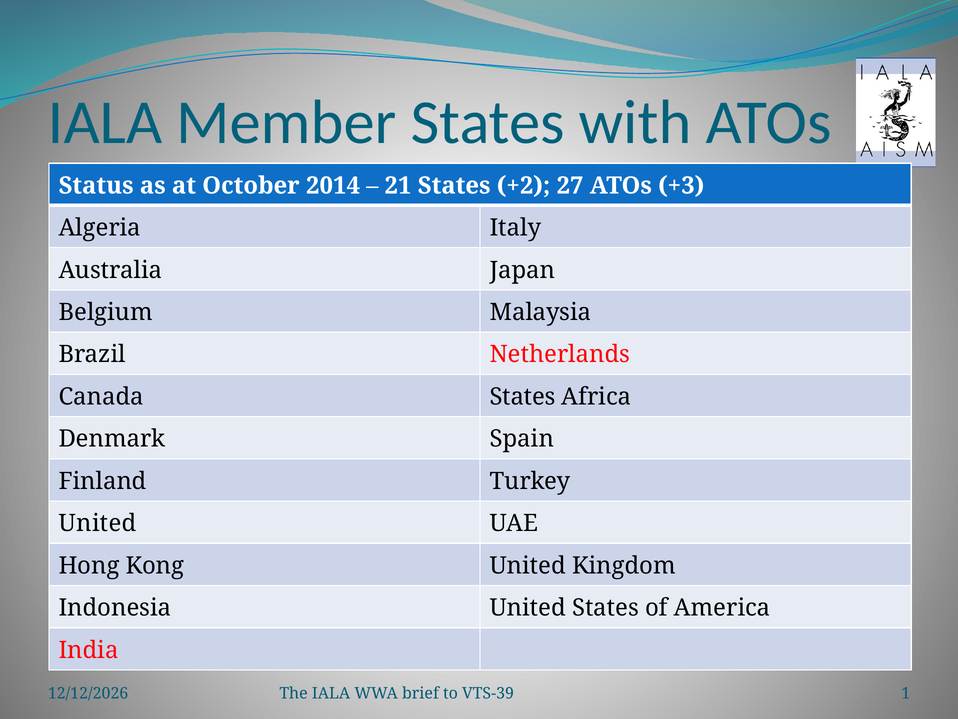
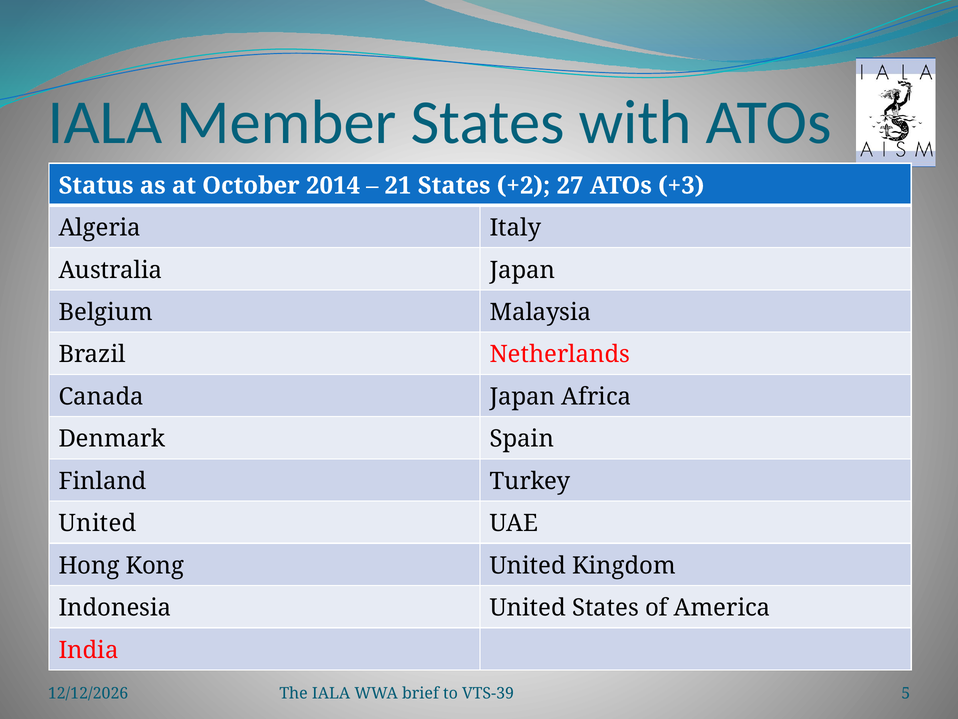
Canada States: States -> Japan
1: 1 -> 5
